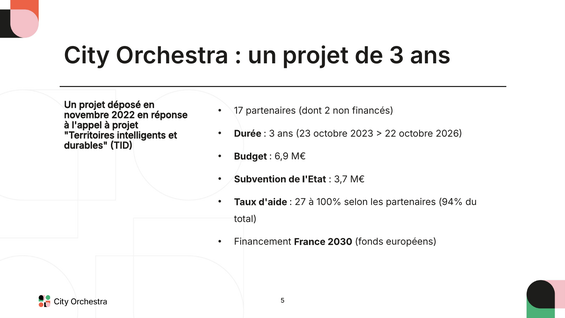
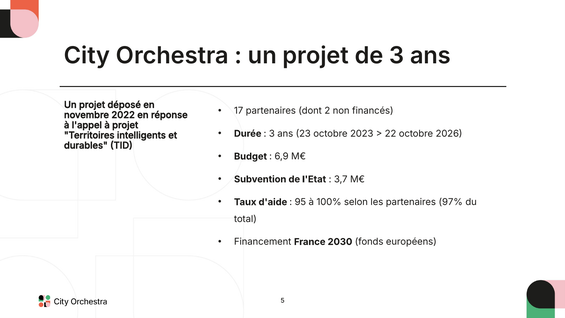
27: 27 -> 95
94%: 94% -> 97%
